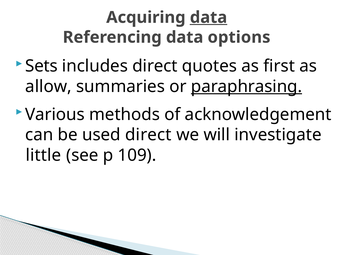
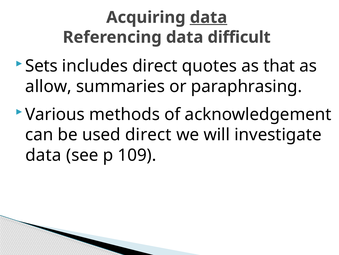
options: options -> difficult
first: first -> that
paraphrasing underline: present -> none
little at (43, 155): little -> data
